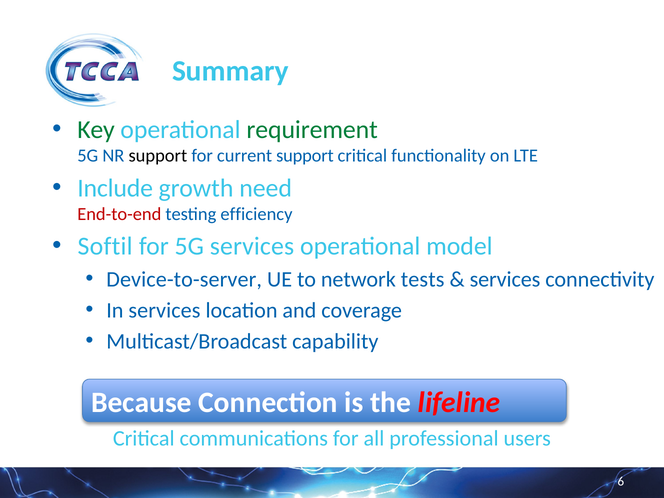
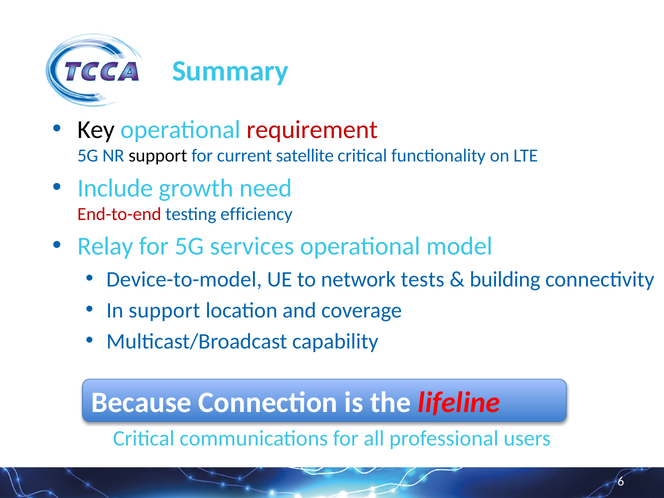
Key colour: green -> black
requirement colour: green -> red
current support: support -> satellite
Softil: Softil -> Relay
Device-to-server: Device-to-server -> Device-to-model
services at (505, 279): services -> building
In services: services -> support
